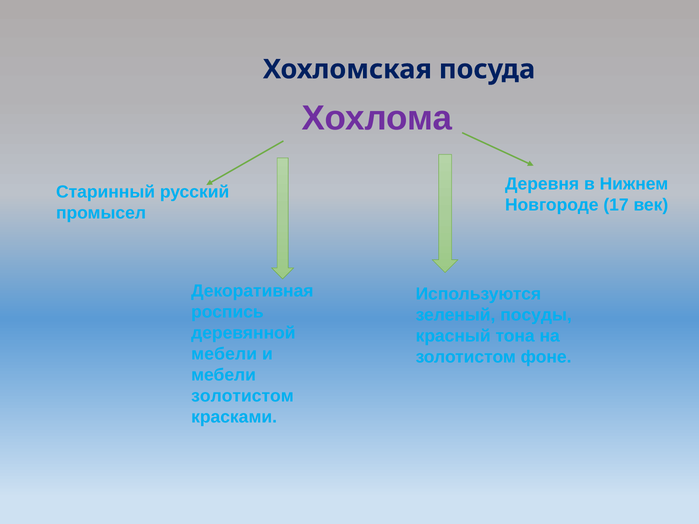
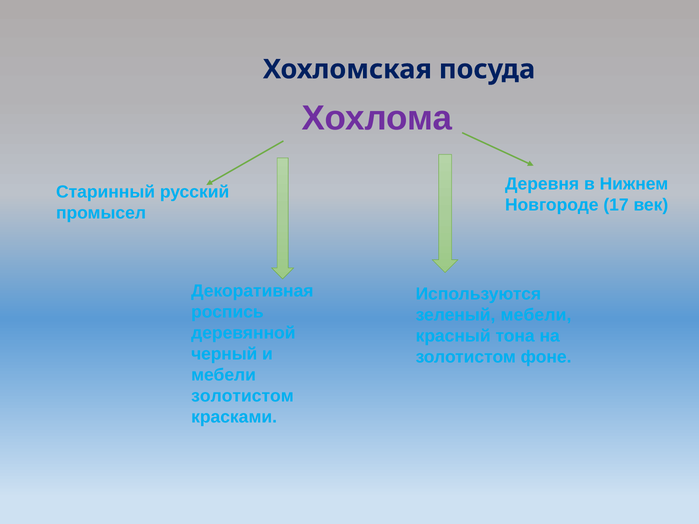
зеленый посуды: посуды -> мебели
мебели at (224, 354): мебели -> черный
